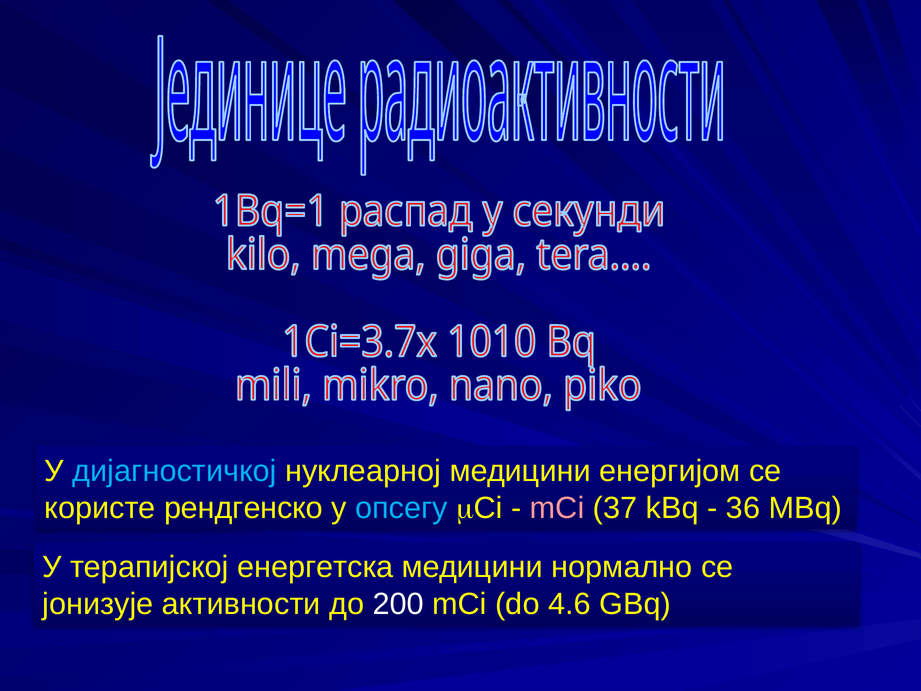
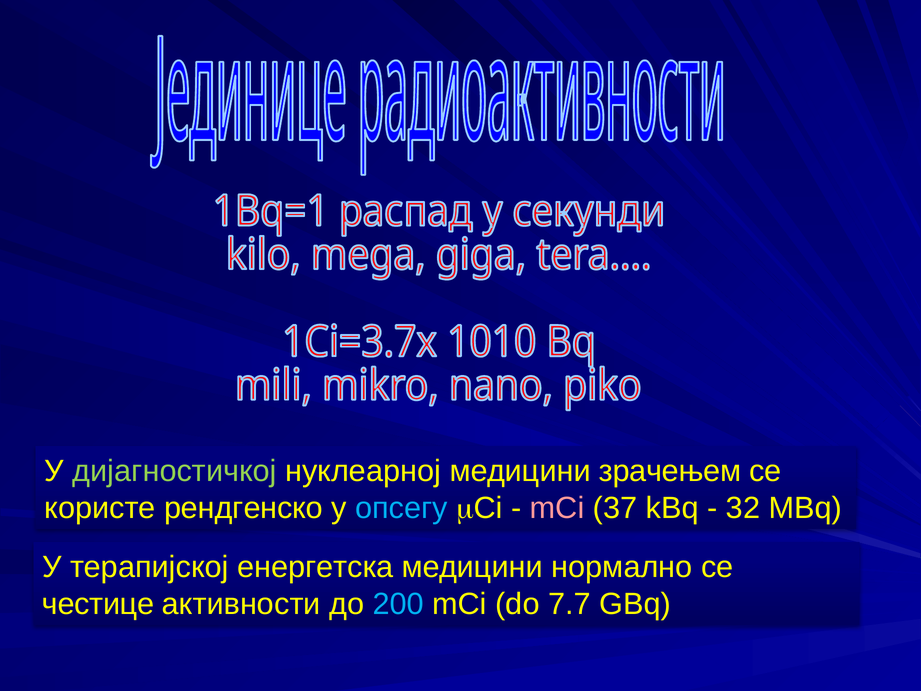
дијагностичкој colour: light blue -> light green
енергијом: енергијом -> зрачењем
36: 36 -> 32
јонизује: јонизује -> честице
200 colour: white -> light blue
4.6: 4.6 -> 7.7
